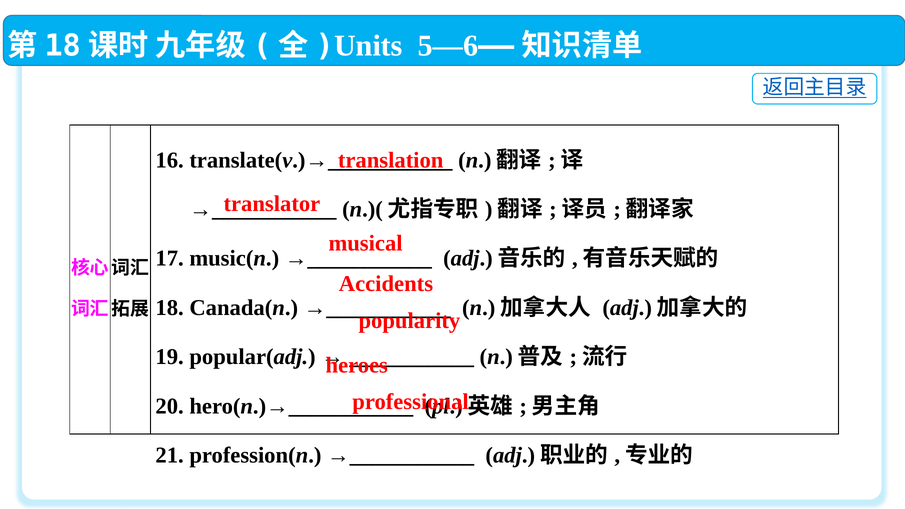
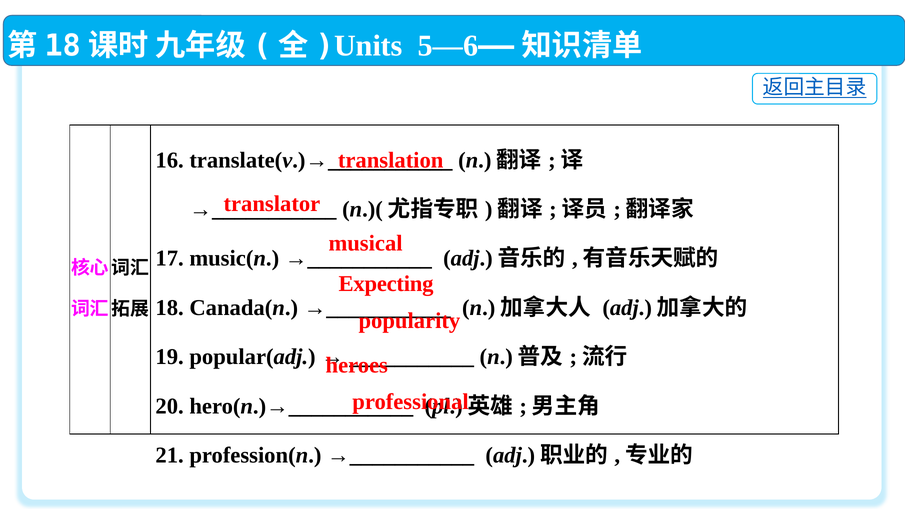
Accidents: Accidents -> Expecting
